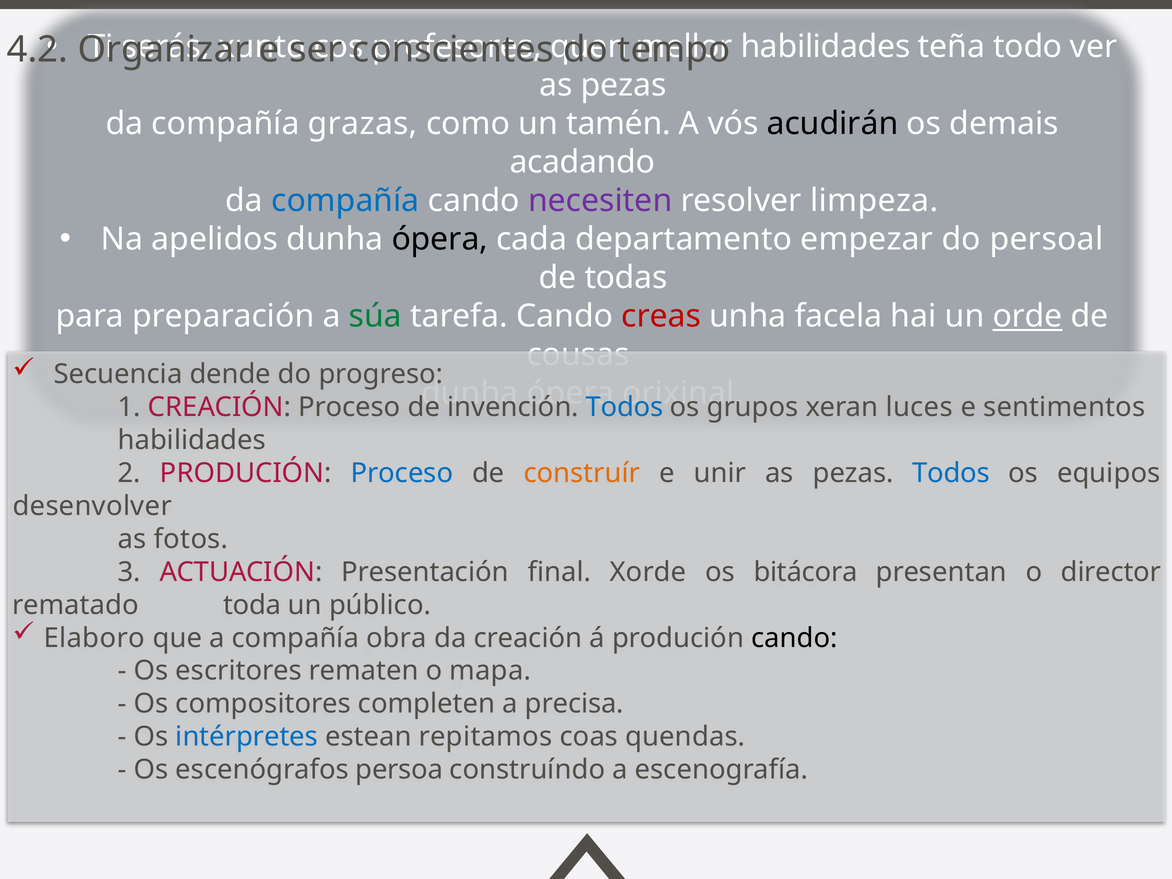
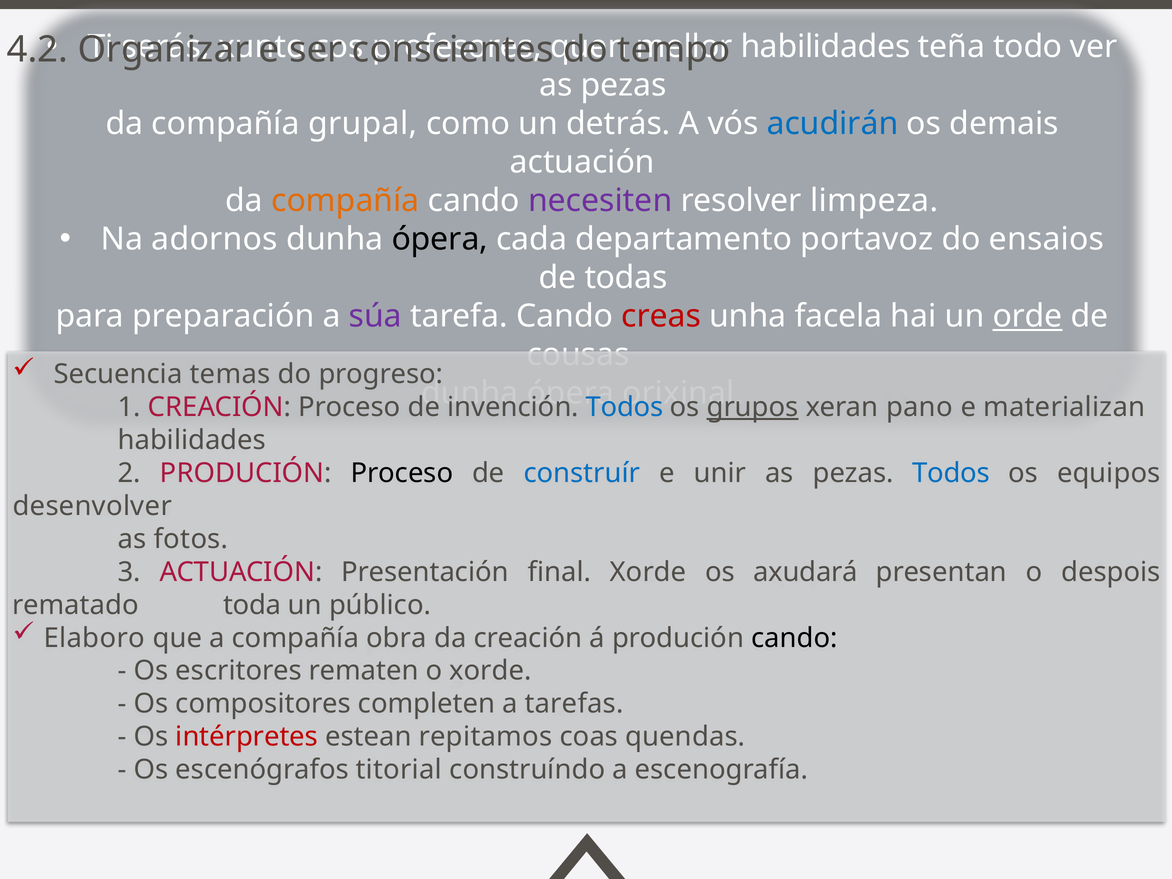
grazas: grazas -> grupal
tamén: tamén -> detrás
acudirán colour: black -> blue
acadando at (582, 162): acadando -> actuación
compañía at (345, 201) colour: blue -> orange
apelidos: apelidos -> adornos
empezar: empezar -> portavoz
persoal: persoal -> ensaios
súa colour: green -> purple
dende: dende -> temas
grupos underline: none -> present
luces: luces -> pano
sentimentos: sentimentos -> materializan
Proceso at (402, 473) colour: blue -> black
construír colour: orange -> blue
bitácora: bitácora -> axudará
director: director -> despois
o mapa: mapa -> xorde
precisa: precisa -> tarefas
intérpretes colour: blue -> red
persoa: persoa -> titorial
